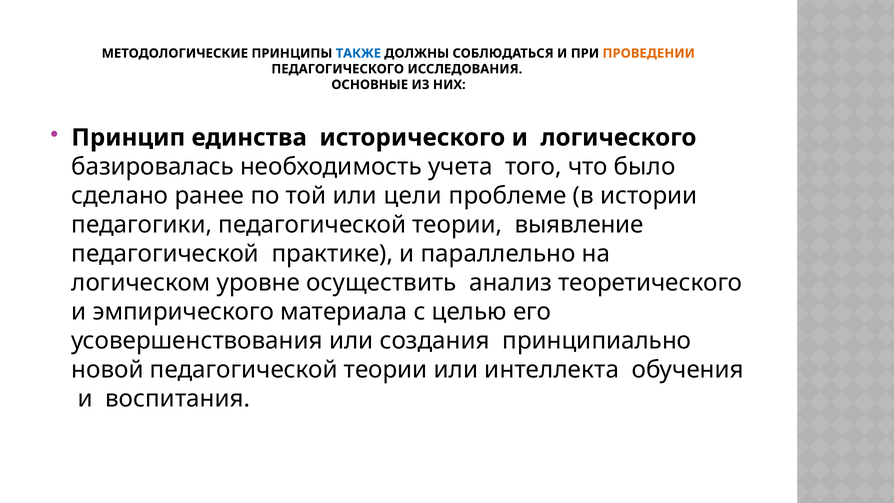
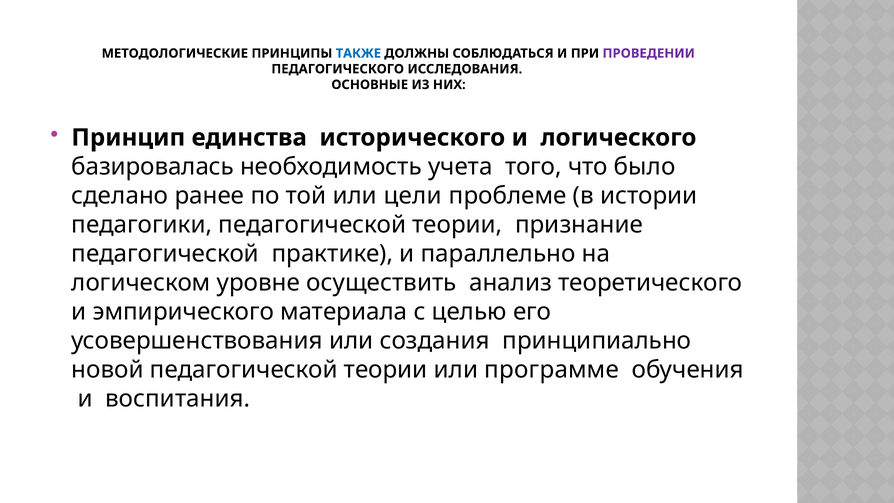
ПРОВЕДЕНИИ colour: orange -> purple
выявление: выявление -> признание
интеллекта: интеллекта -> программе
